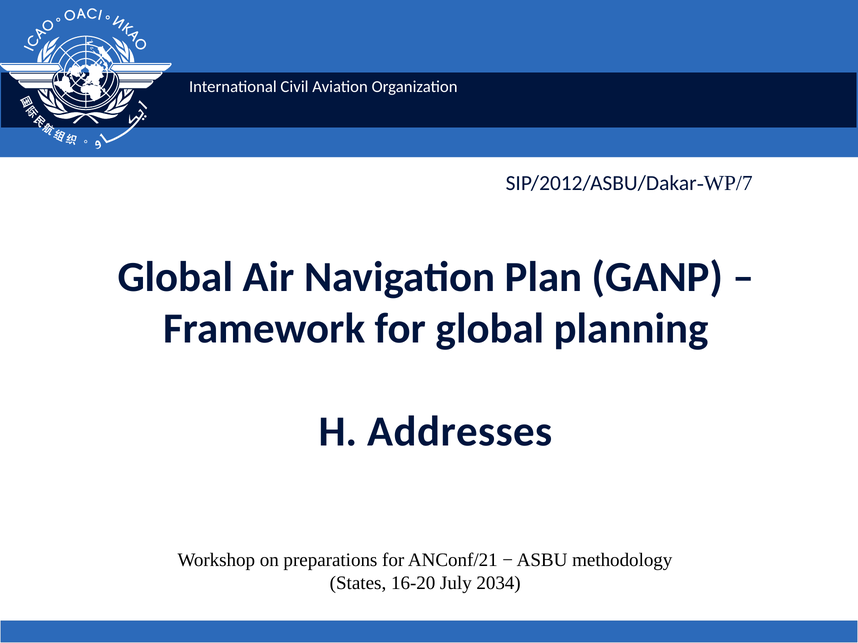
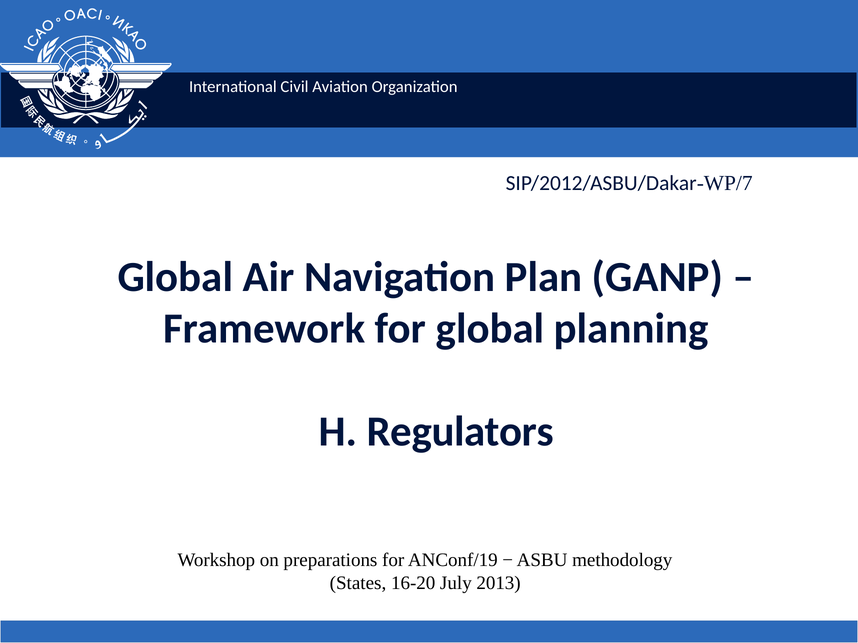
Addresses: Addresses -> Regulators
ANConf/21: ANConf/21 -> ANConf/19
2034: 2034 -> 2013
